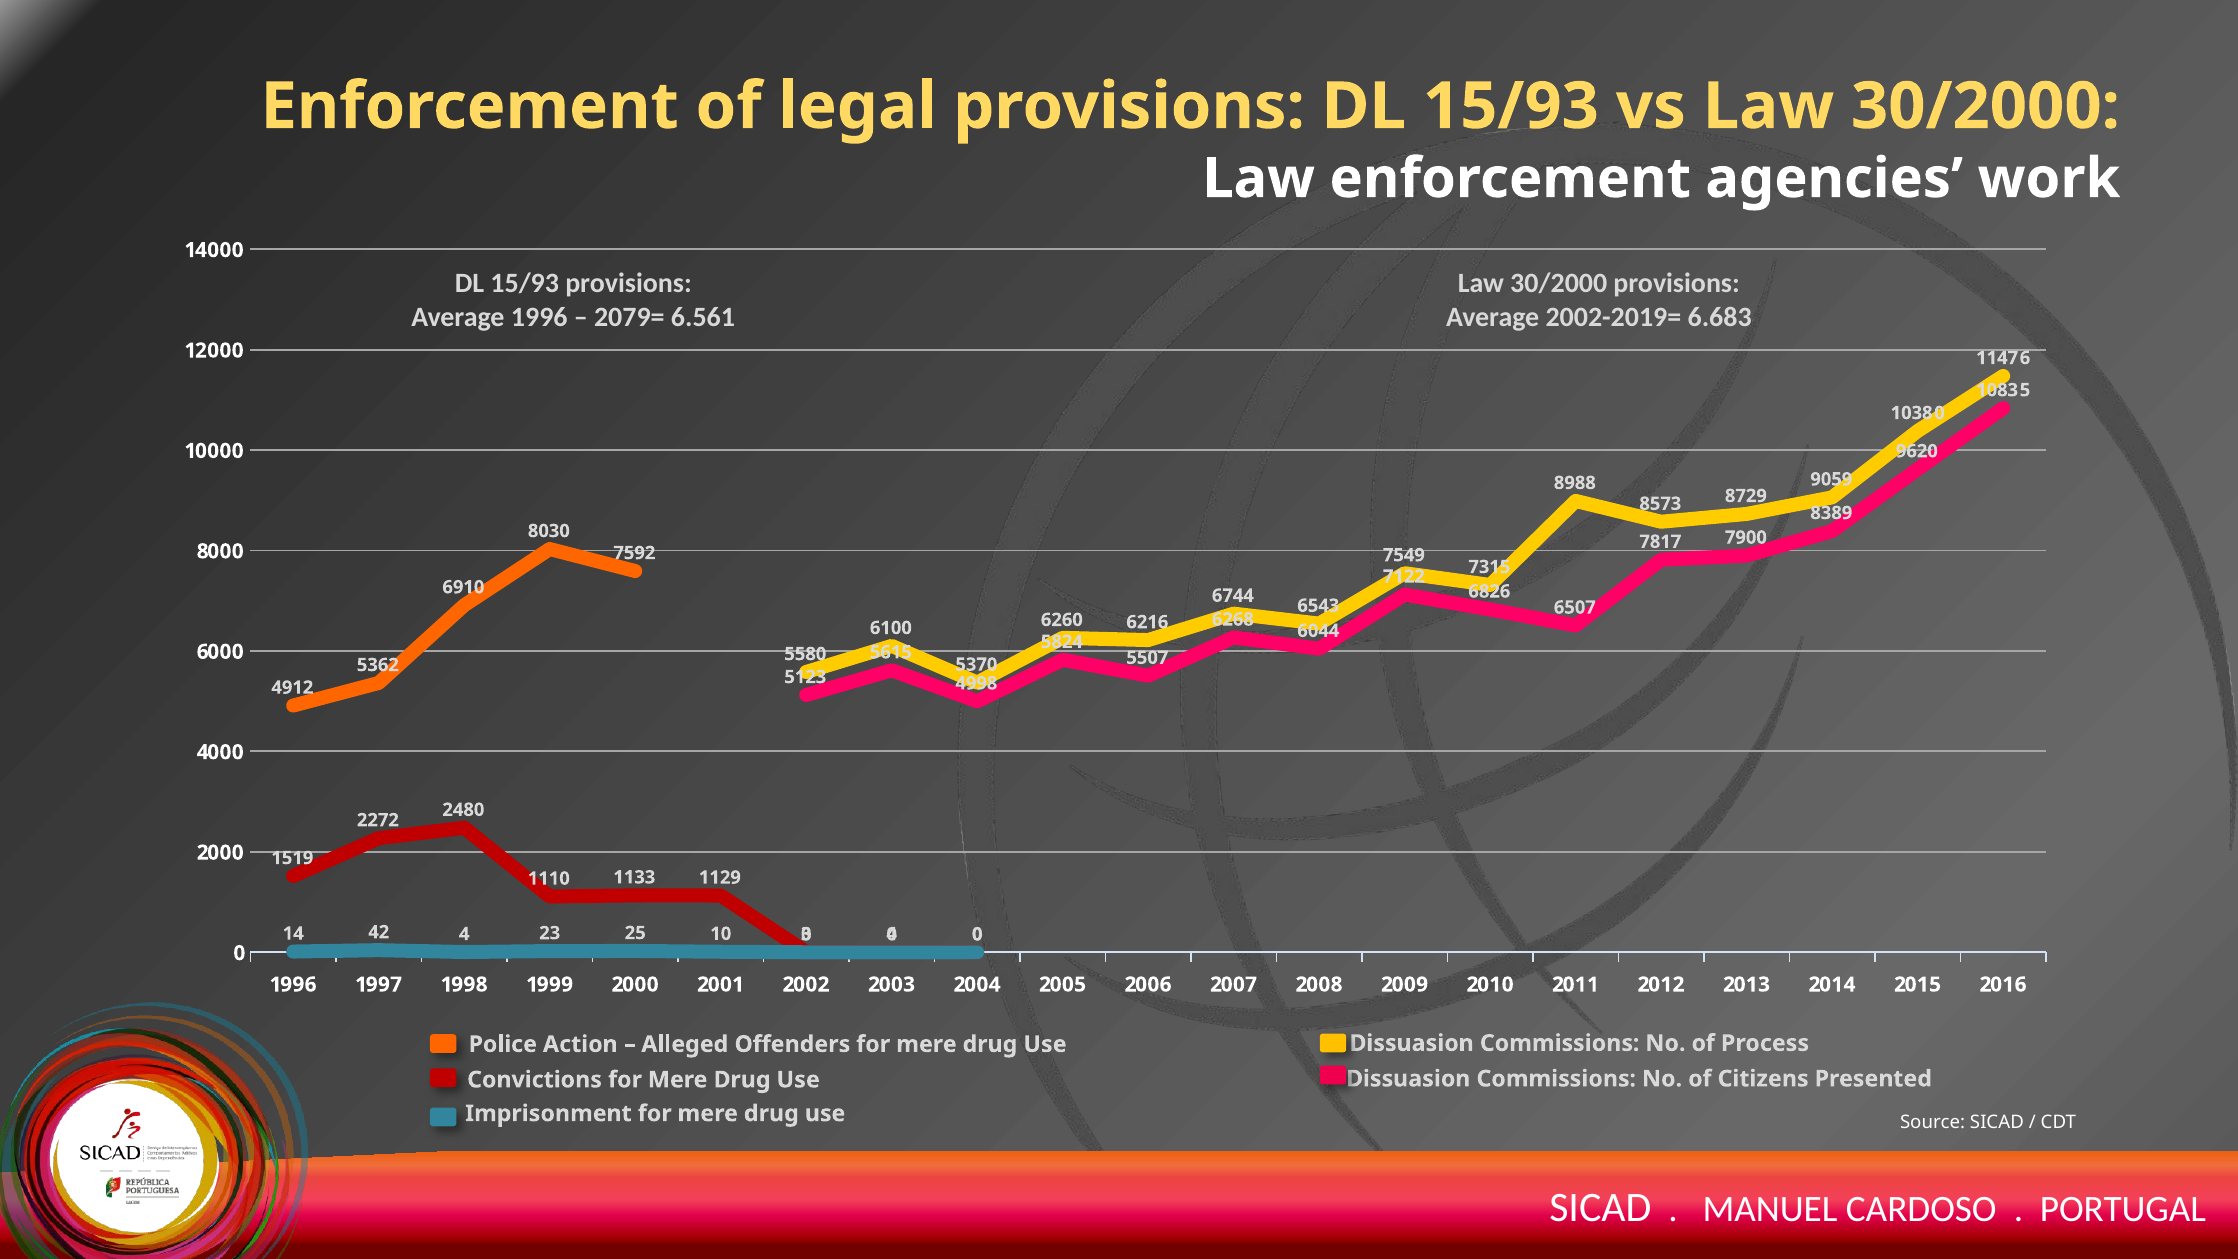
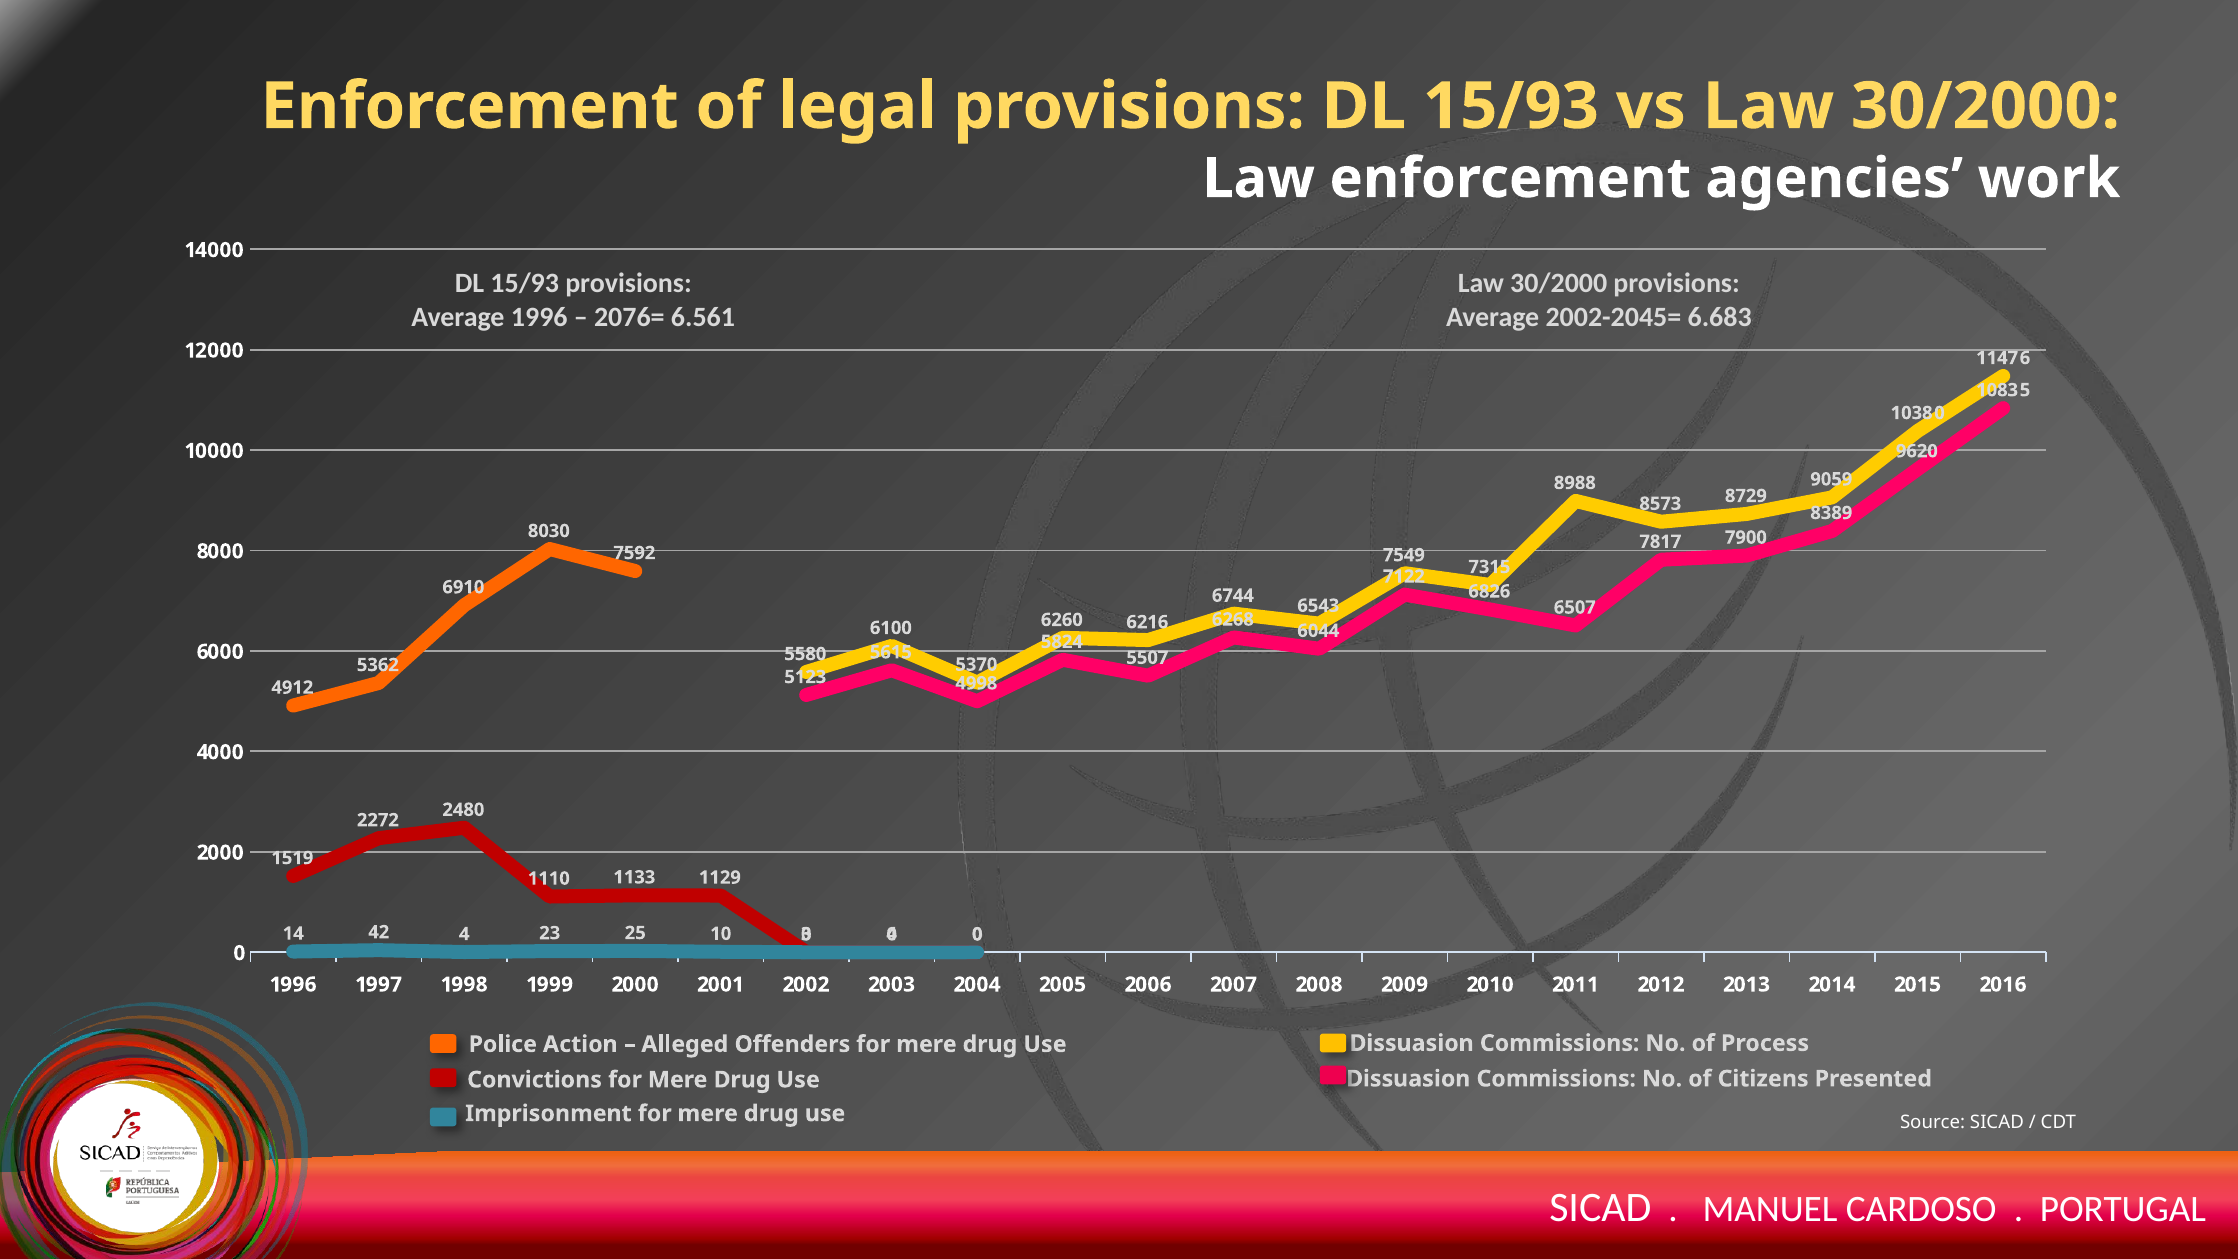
2079=: 2079= -> 2076=
2002-2019=: 2002-2019= -> 2002-2045=
